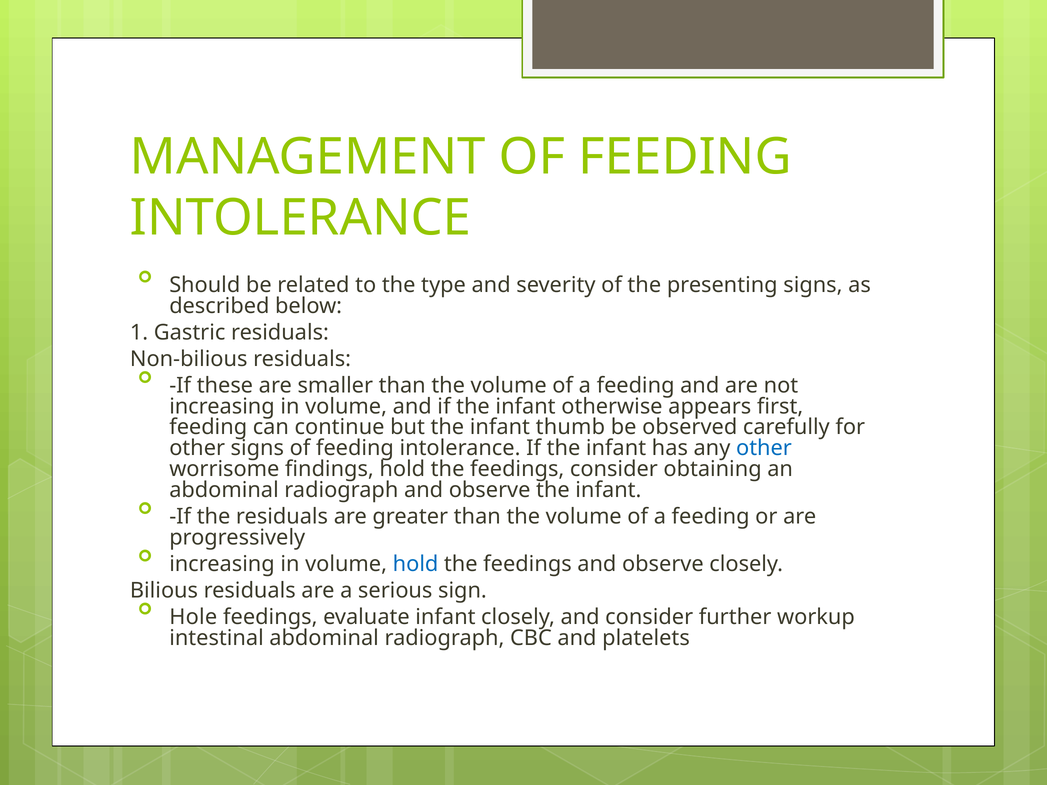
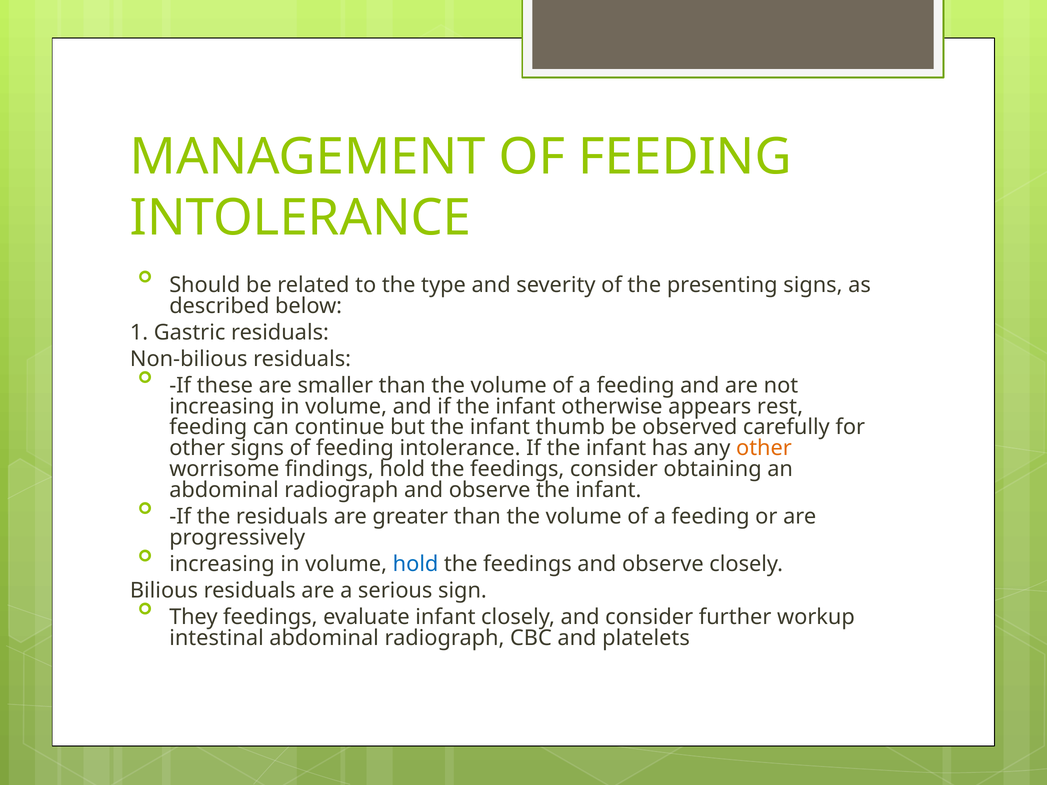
first: first -> rest
other at (764, 448) colour: blue -> orange
Hole: Hole -> They
